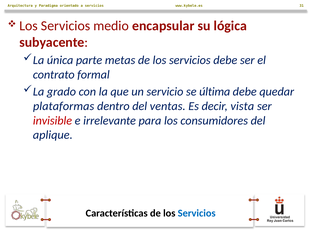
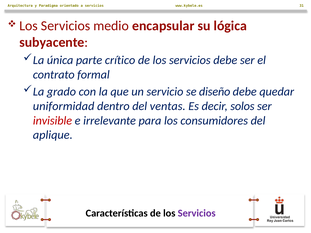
metas: metas -> crítico
última: última -> diseño
plataformas: plataformas -> uniformidad
vista: vista -> solos
Servicios at (197, 213) colour: blue -> purple
